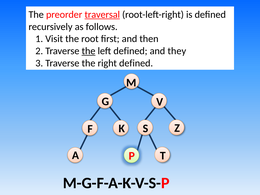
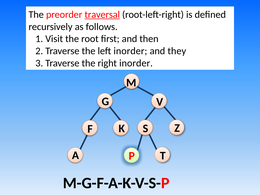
the at (89, 51) underline: present -> none
left defined: defined -> inorder
right defined: defined -> inorder
